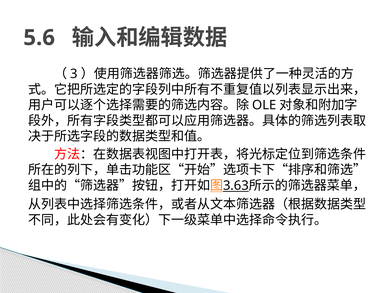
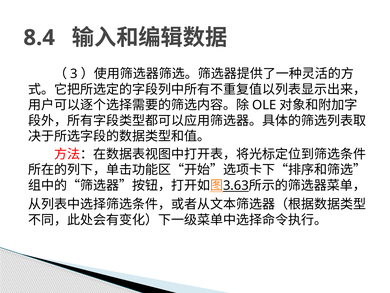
5.6: 5.6 -> 8.4
